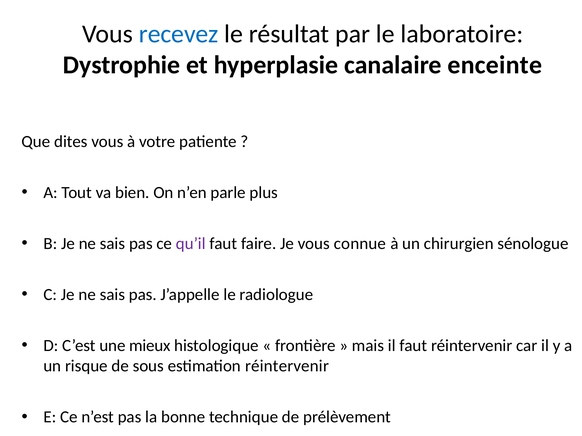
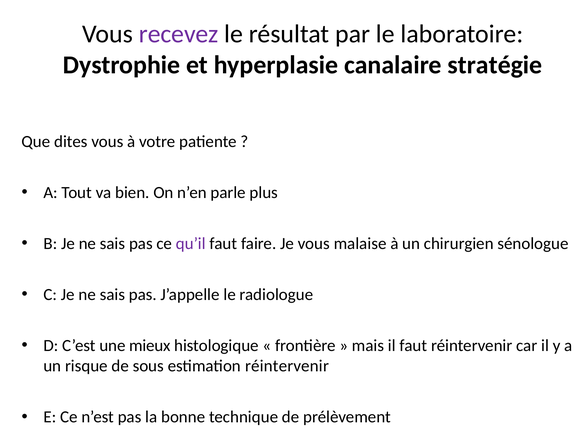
recevez colour: blue -> purple
enceinte: enceinte -> stratégie
connue: connue -> malaise
